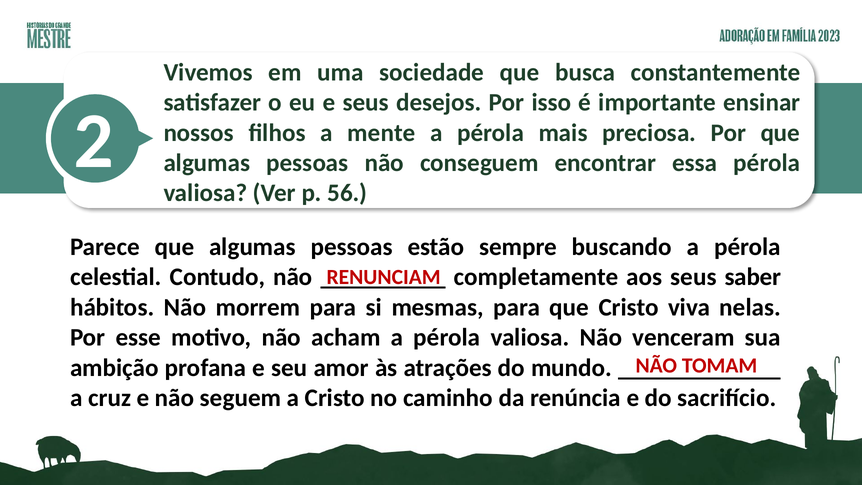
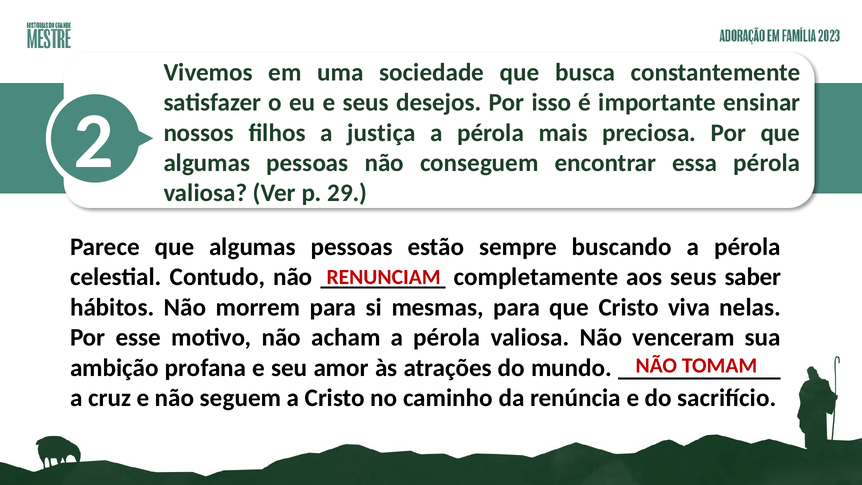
mente: mente -> justiça
56: 56 -> 29
